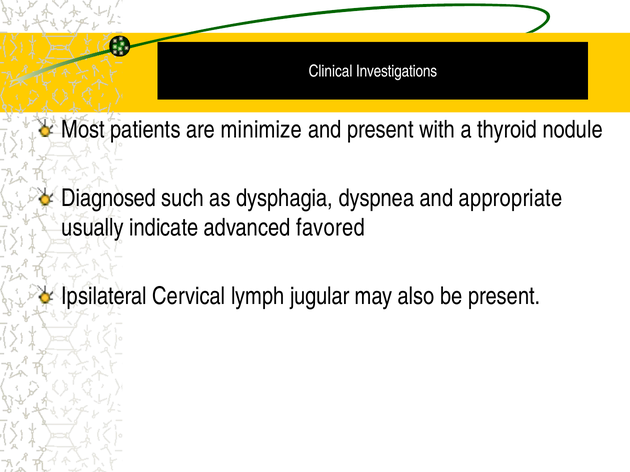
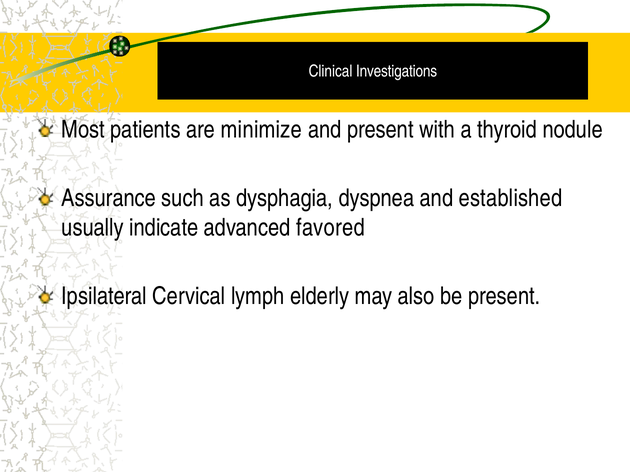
Diagnosed: Diagnosed -> Assurance
appropriate: appropriate -> established
jugular: jugular -> elderly
